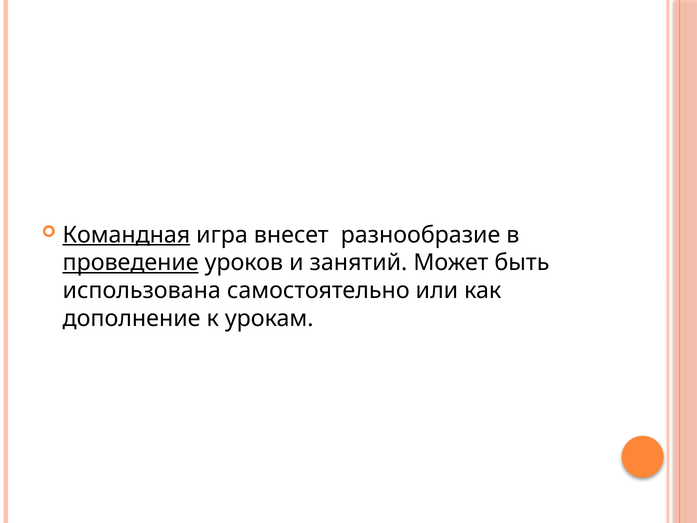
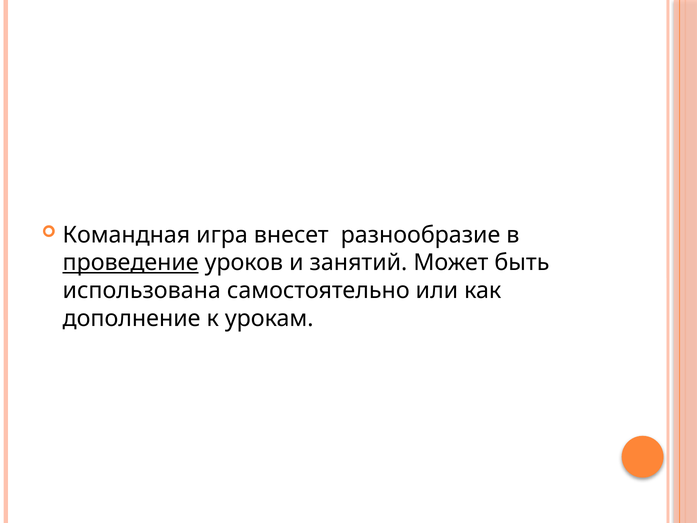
Командная underline: present -> none
